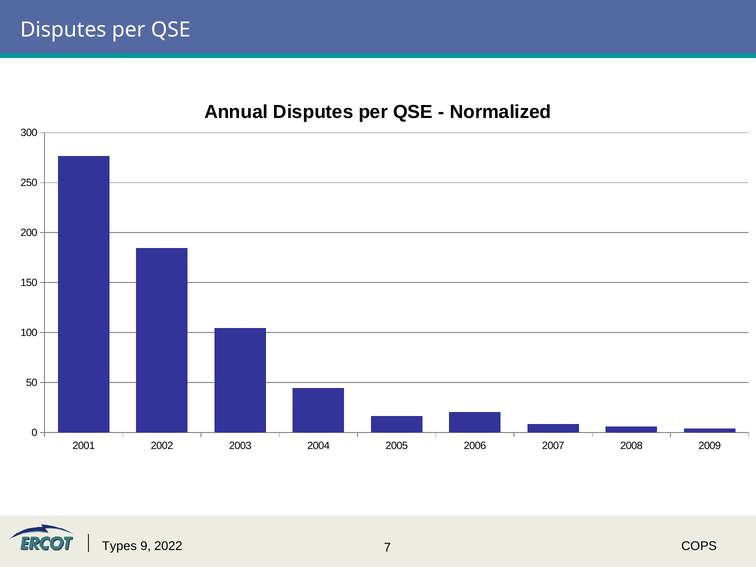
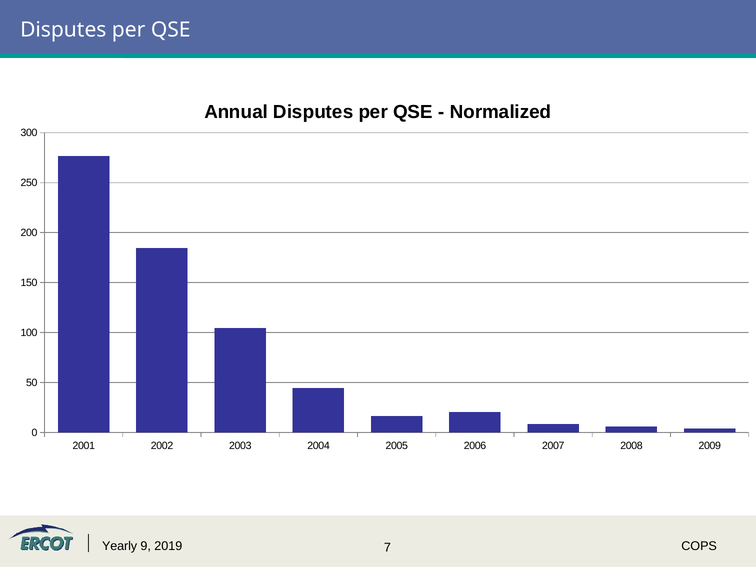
Types: Types -> Yearly
2022: 2022 -> 2019
